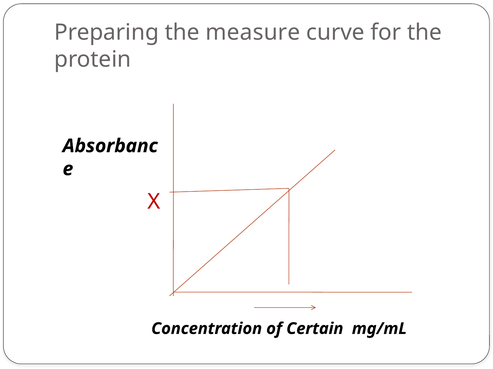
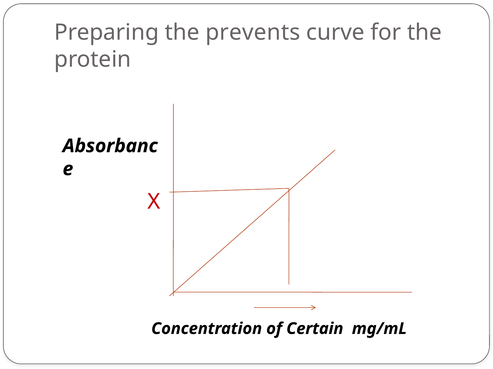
measure: measure -> prevents
